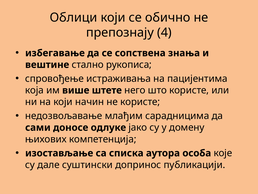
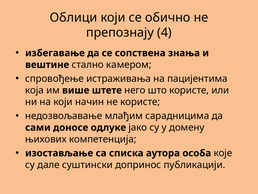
рукописа: рукописа -> камером
